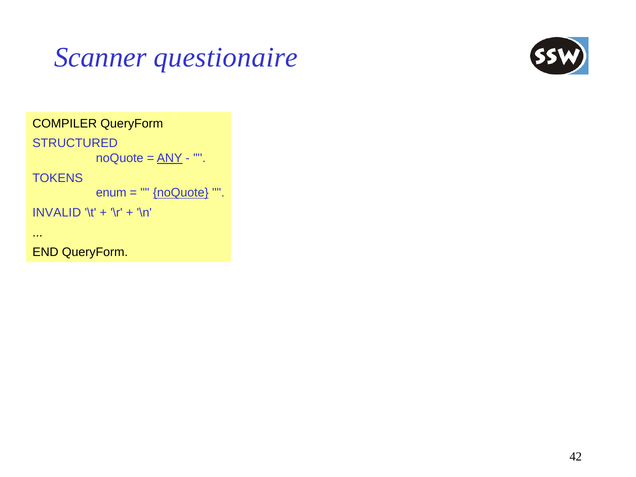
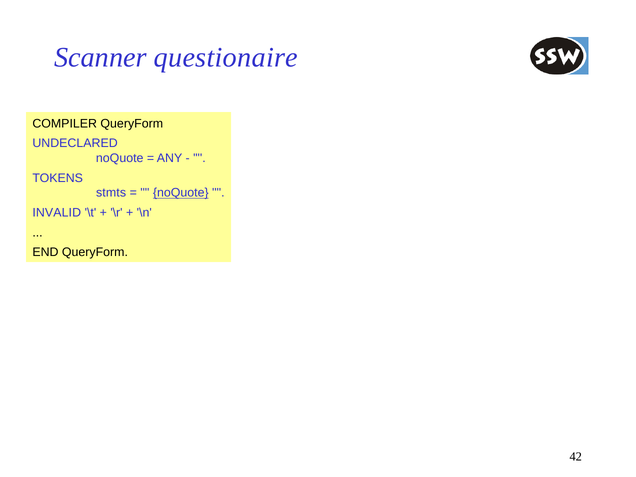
STRUCTURED: STRUCTURED -> UNDECLARED
ANY underline: present -> none
enum: enum -> stmts
